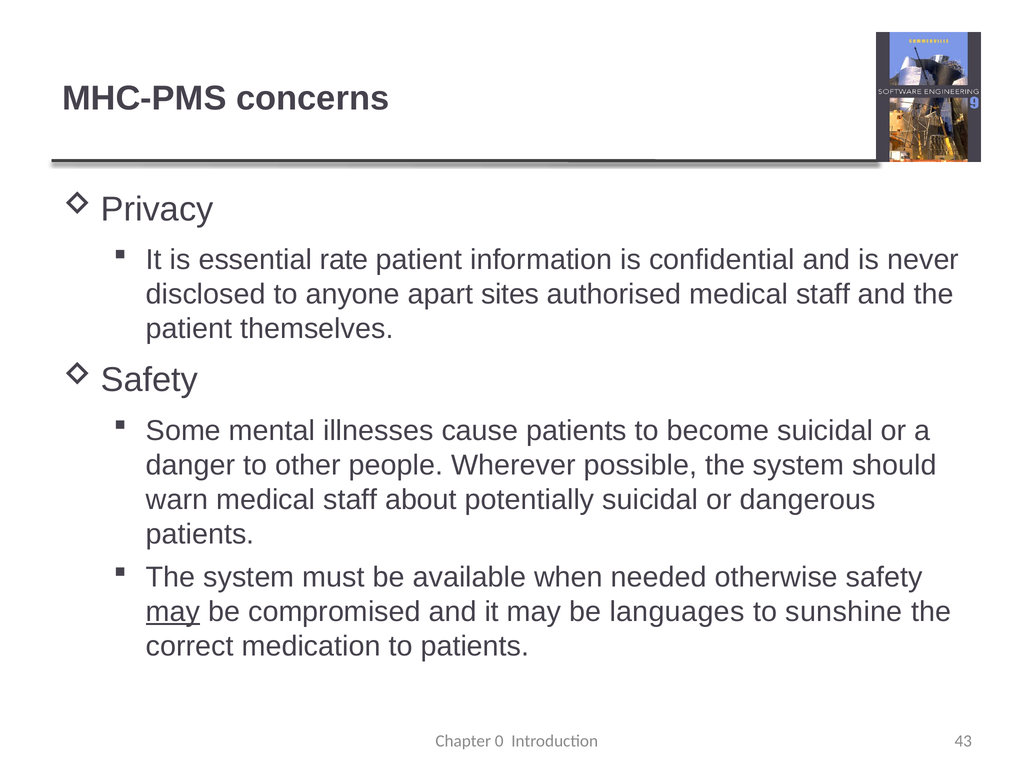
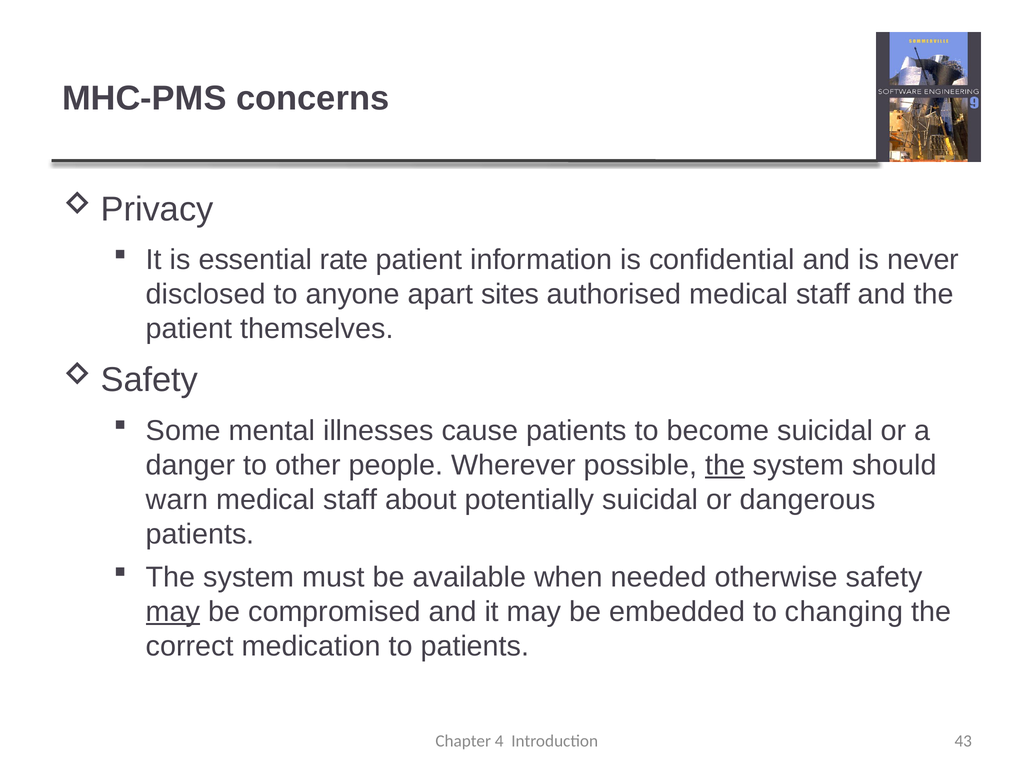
the at (725, 465) underline: none -> present
languages: languages -> embedded
sunshine: sunshine -> changing
0: 0 -> 4
